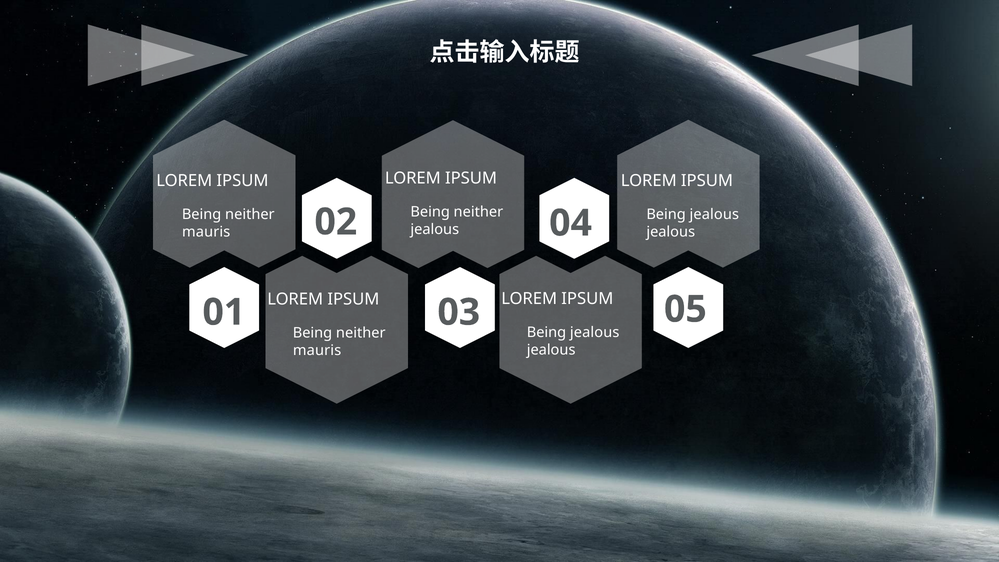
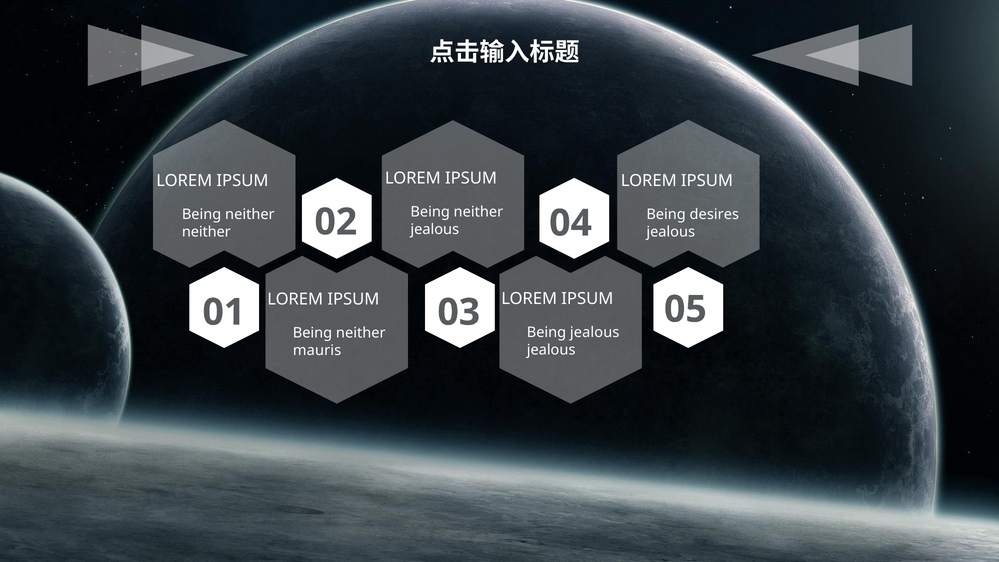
jealous at (714, 214): jealous -> desires
mauris at (206, 232): mauris -> neither
